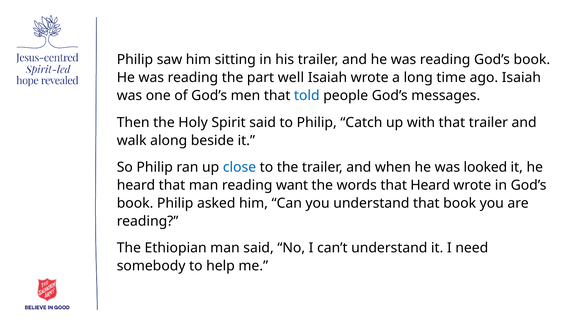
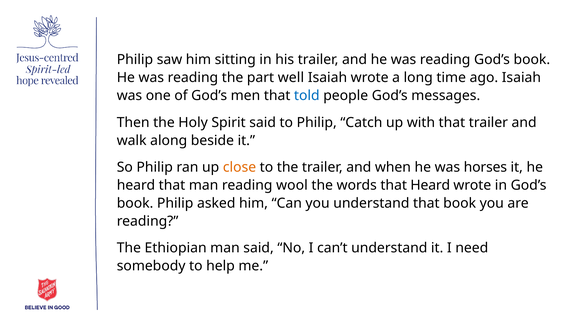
close colour: blue -> orange
looked: looked -> horses
want: want -> wool
